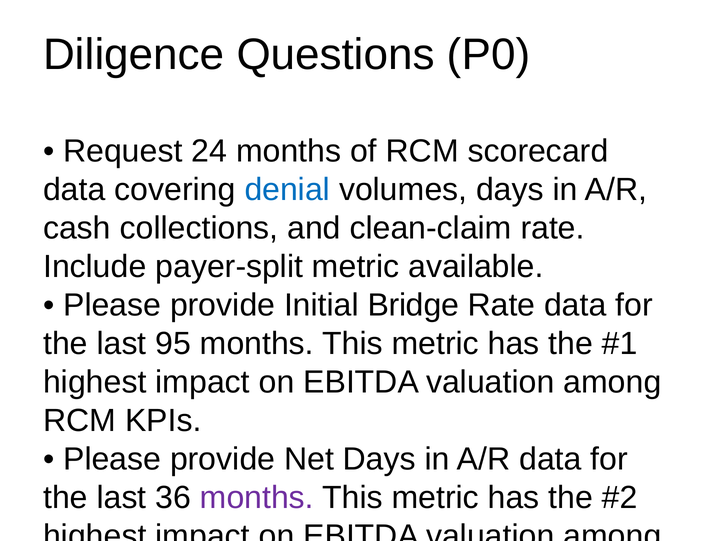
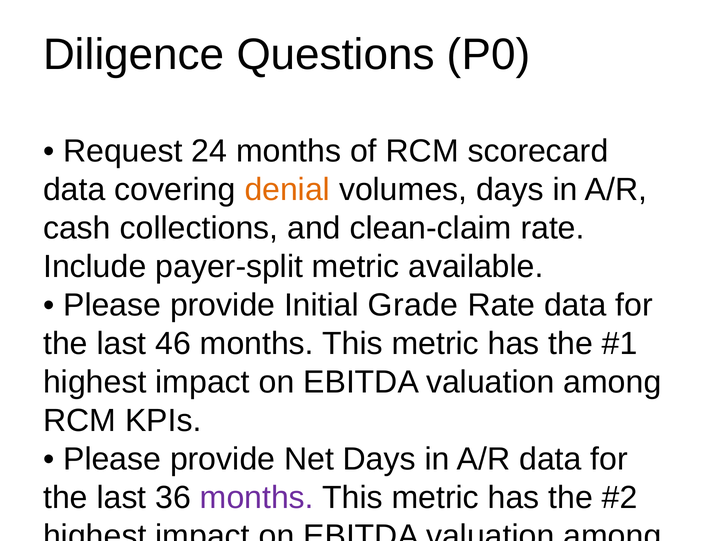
denial at (287, 190) colour: blue -> orange
Bridge: Bridge -> Grade
95: 95 -> 46
